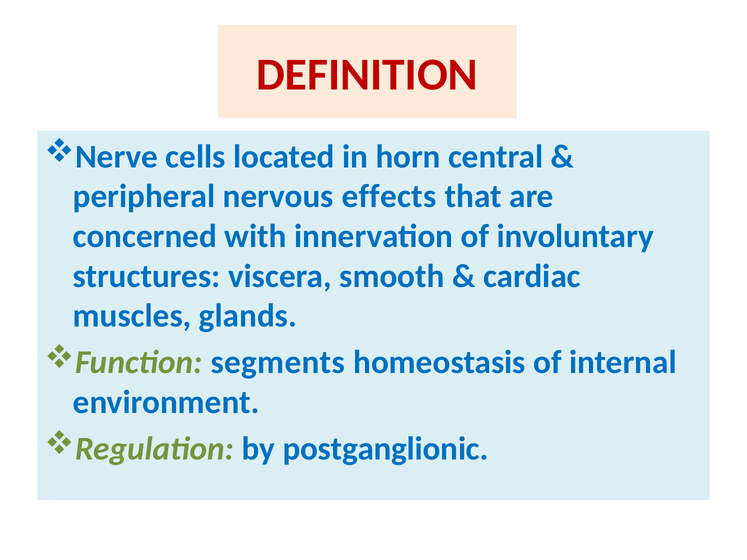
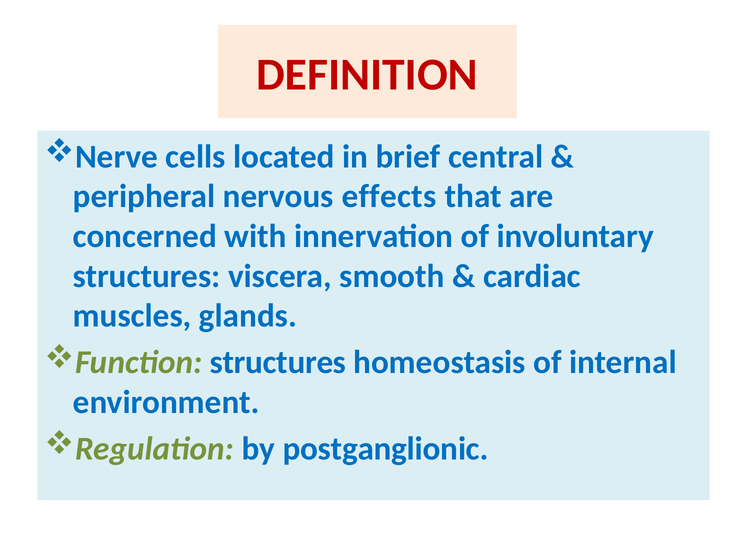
horn: horn -> brief
Function segments: segments -> structures
